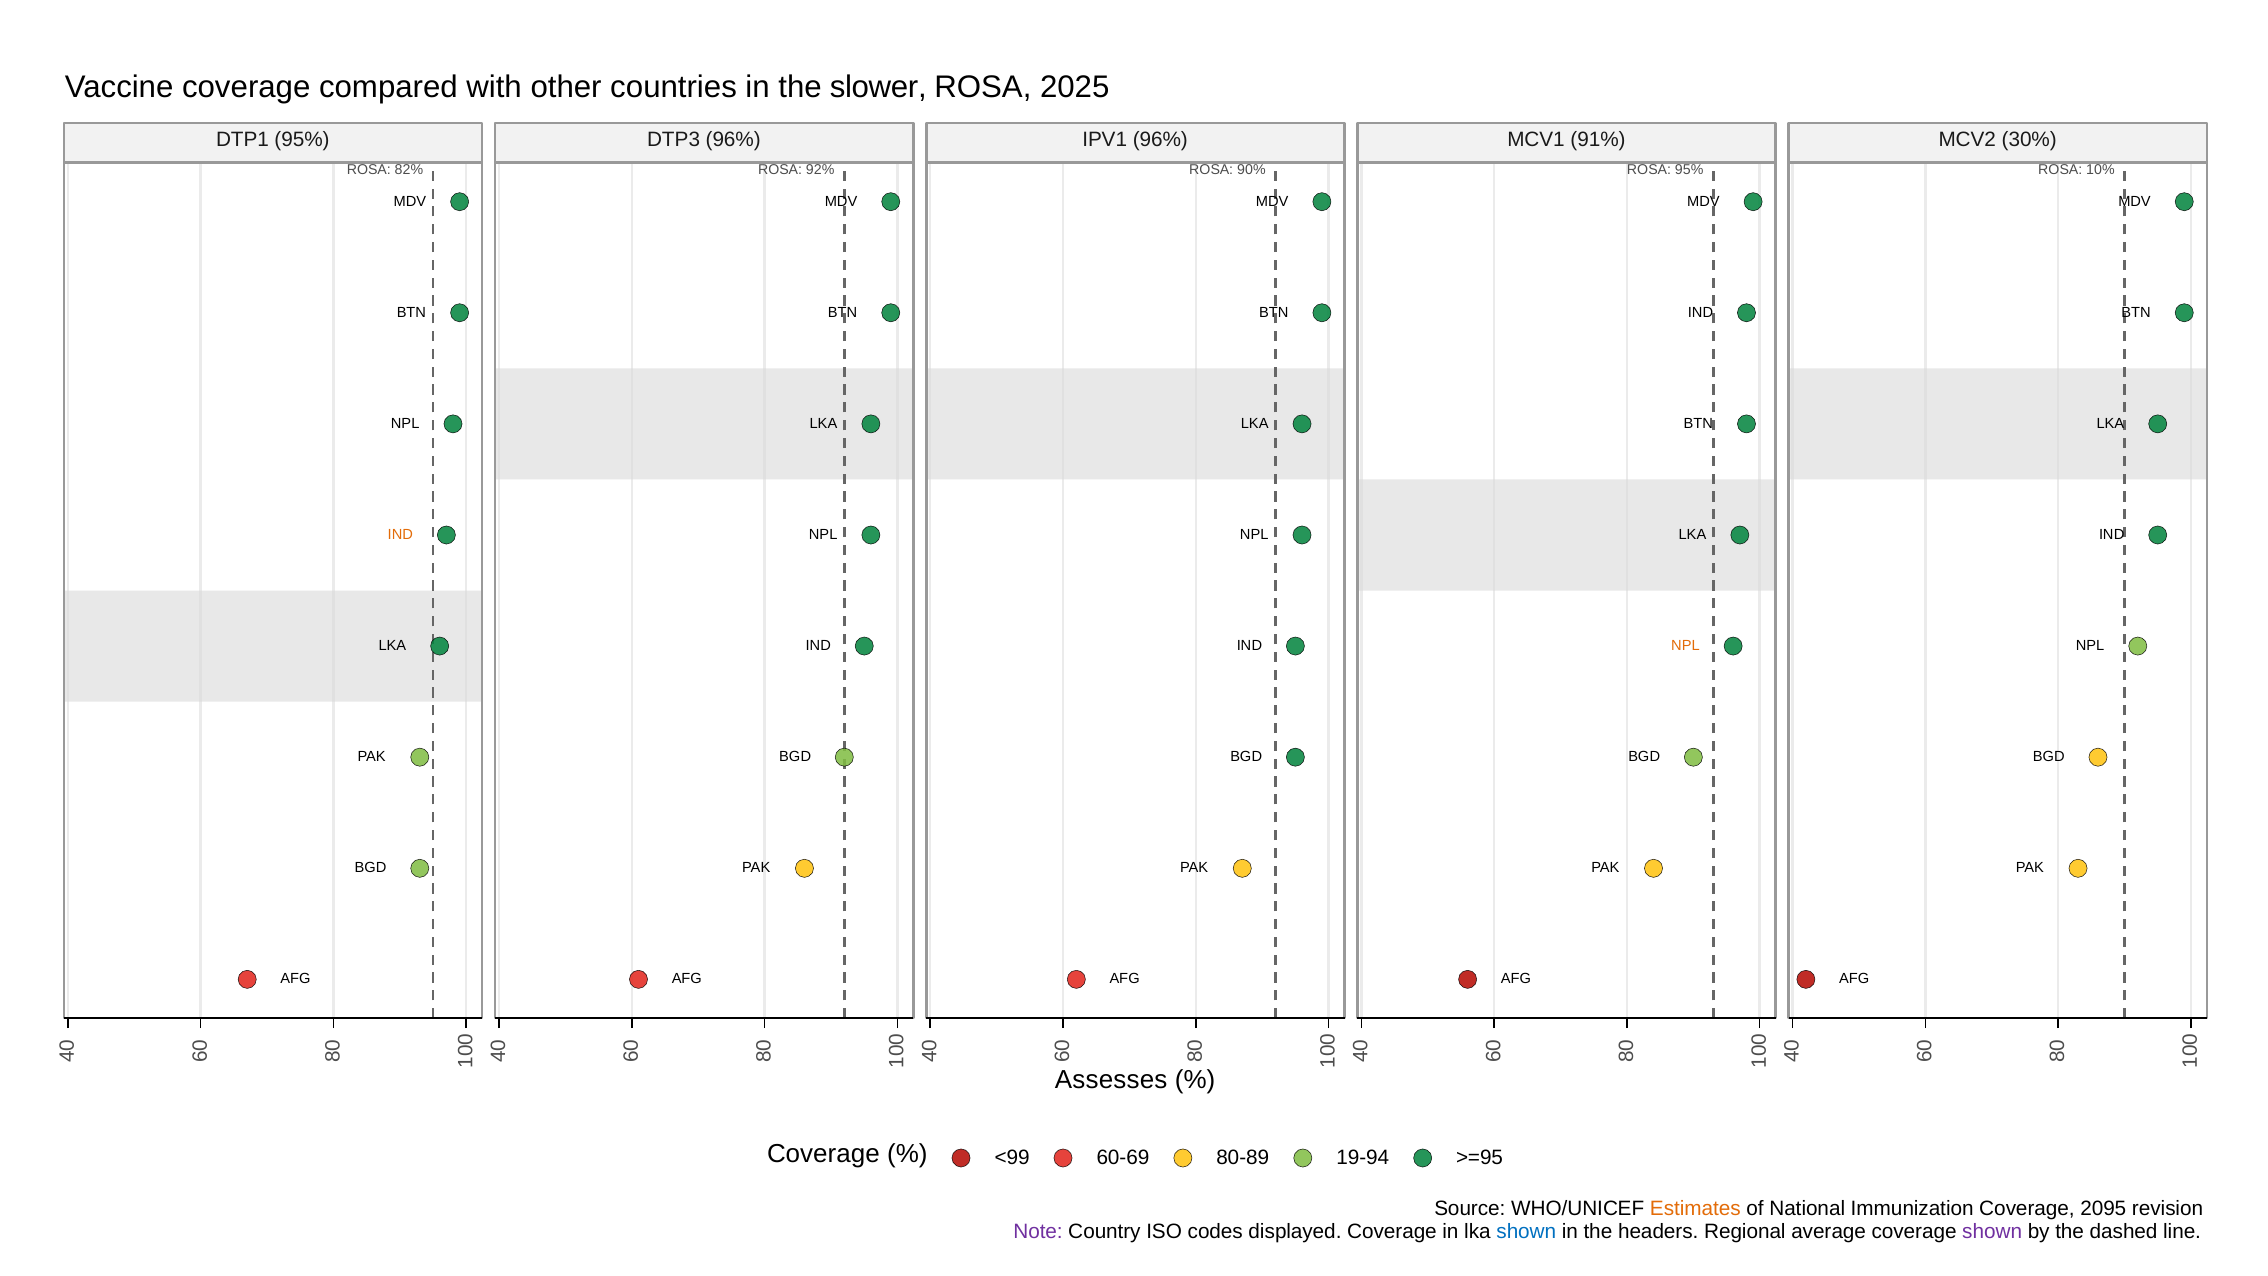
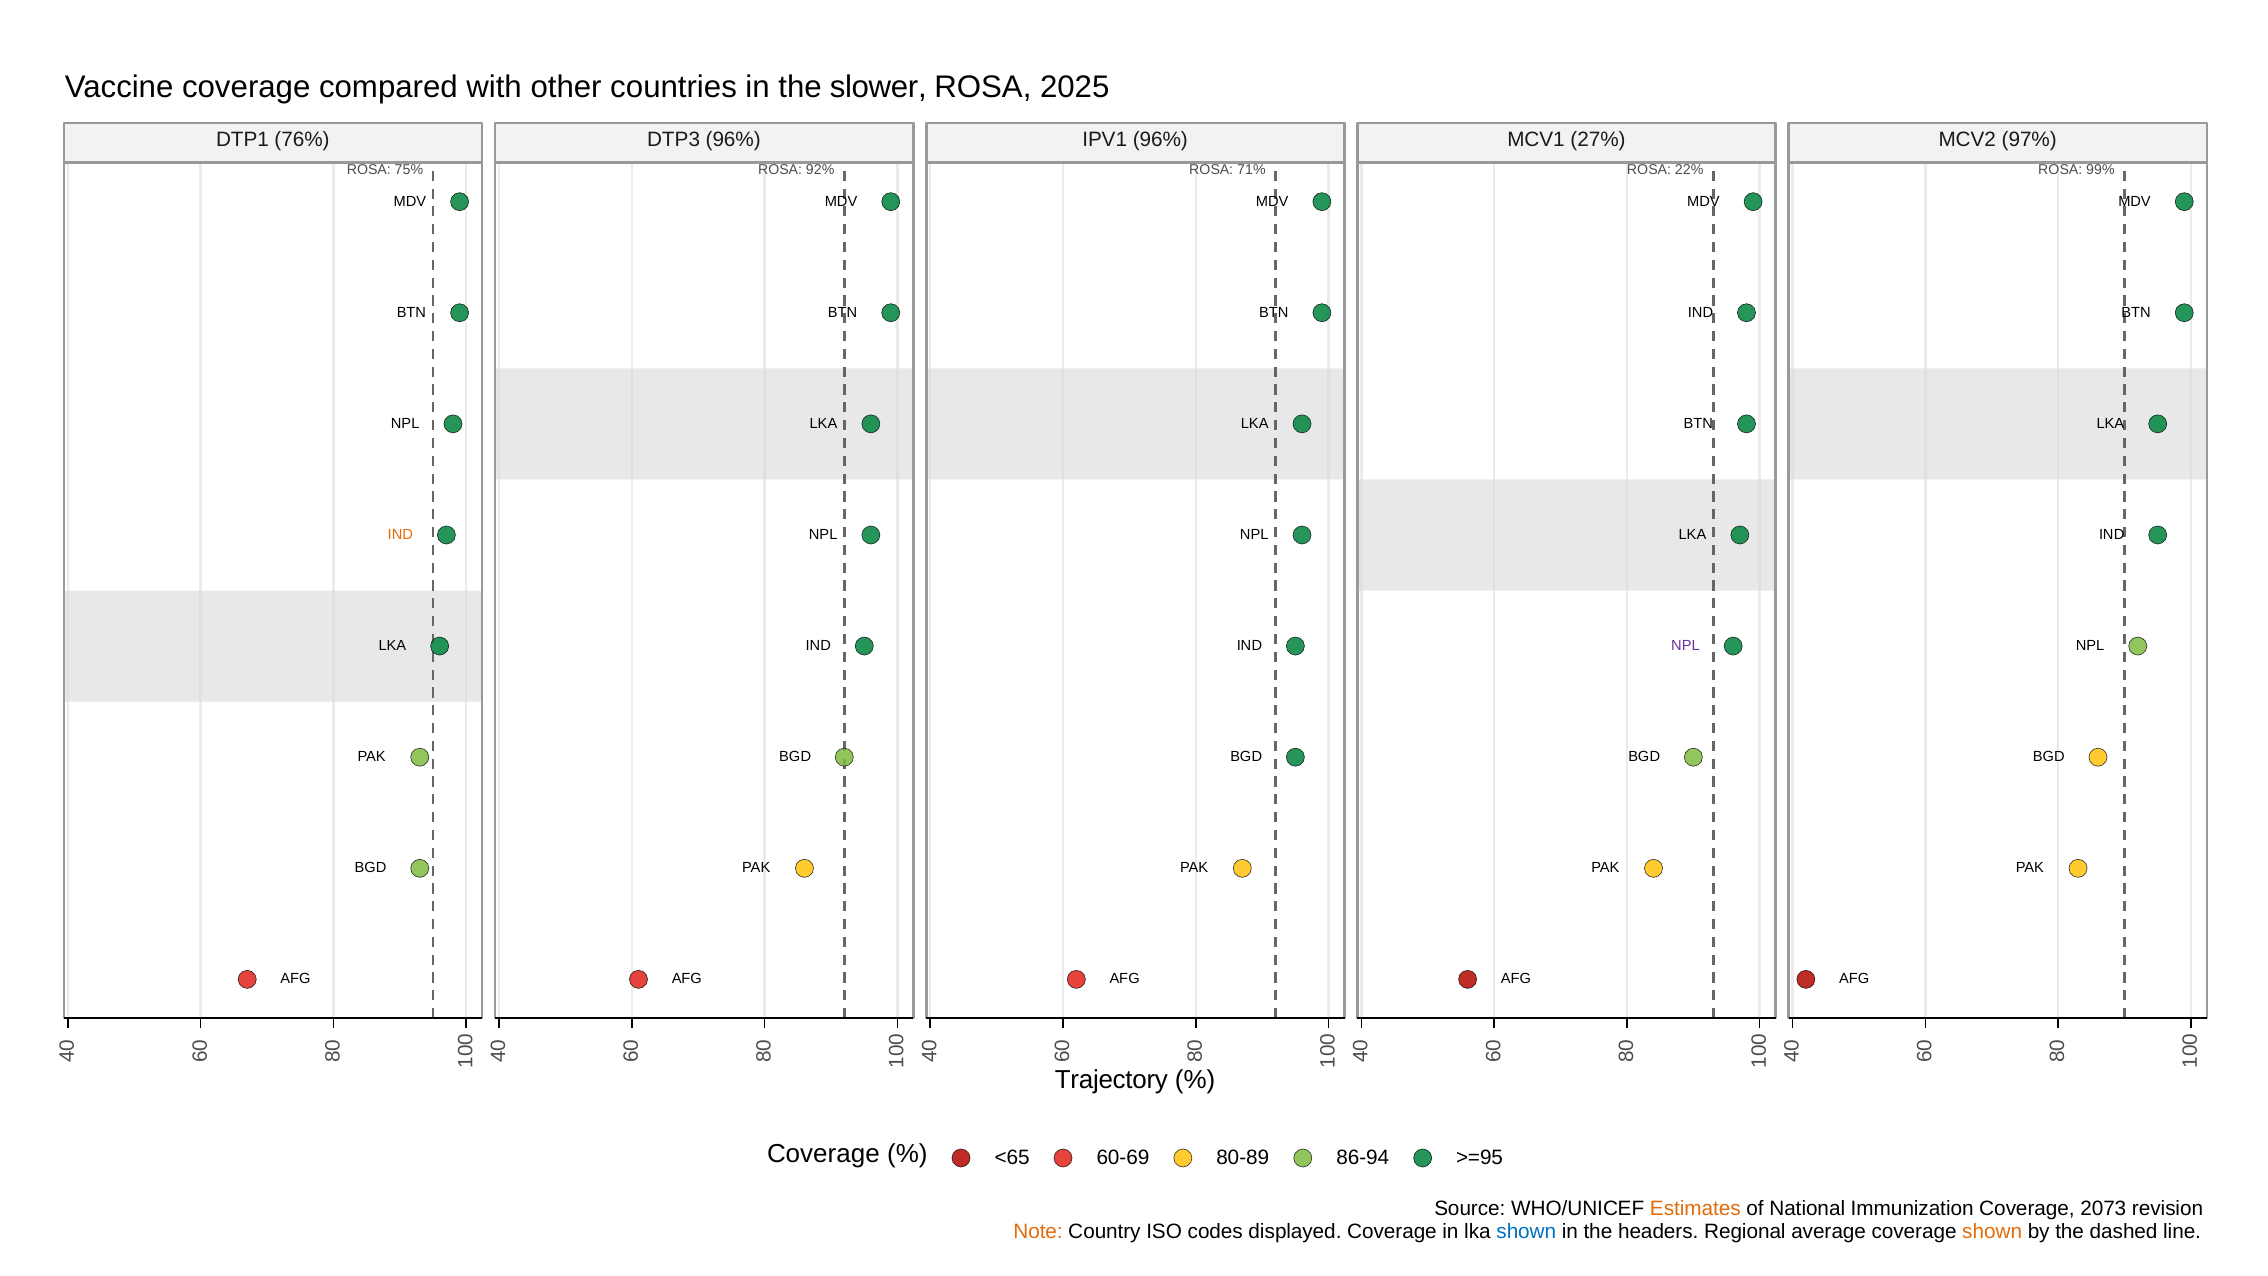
DTP1 95%: 95% -> 76%
91%: 91% -> 27%
30%: 30% -> 97%
82%: 82% -> 75%
90%: 90% -> 71%
ROSA 95%: 95% -> 22%
10%: 10% -> 99%
NPL at (1685, 645) colour: orange -> purple
Assesses: Assesses -> Trajectory
<99: <99 -> <65
19-94: 19-94 -> 86-94
2095: 2095 -> 2073
Note colour: purple -> orange
shown at (1992, 1231) colour: purple -> orange
